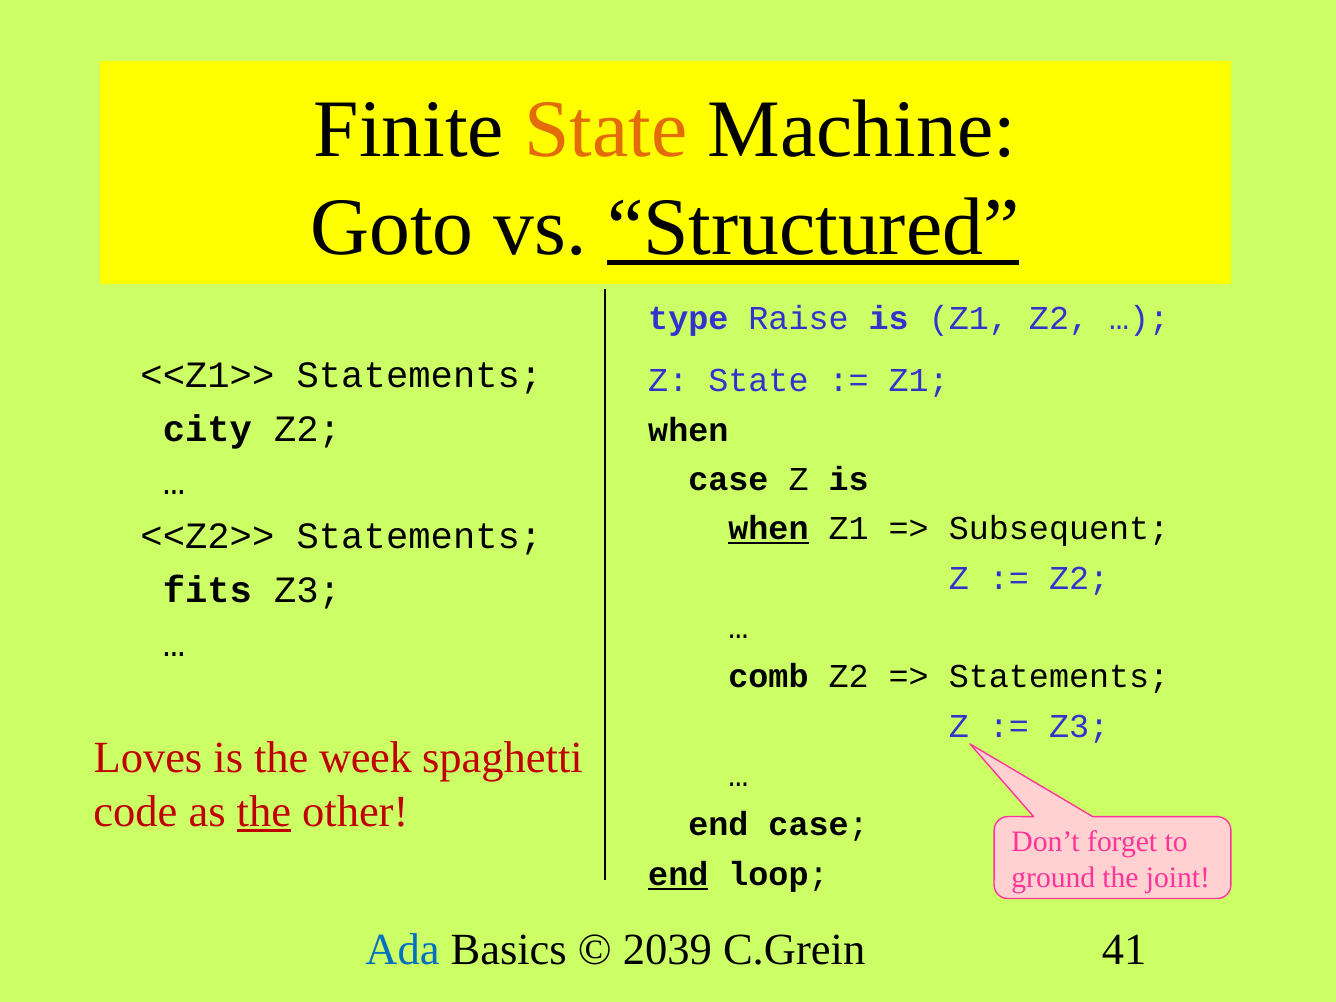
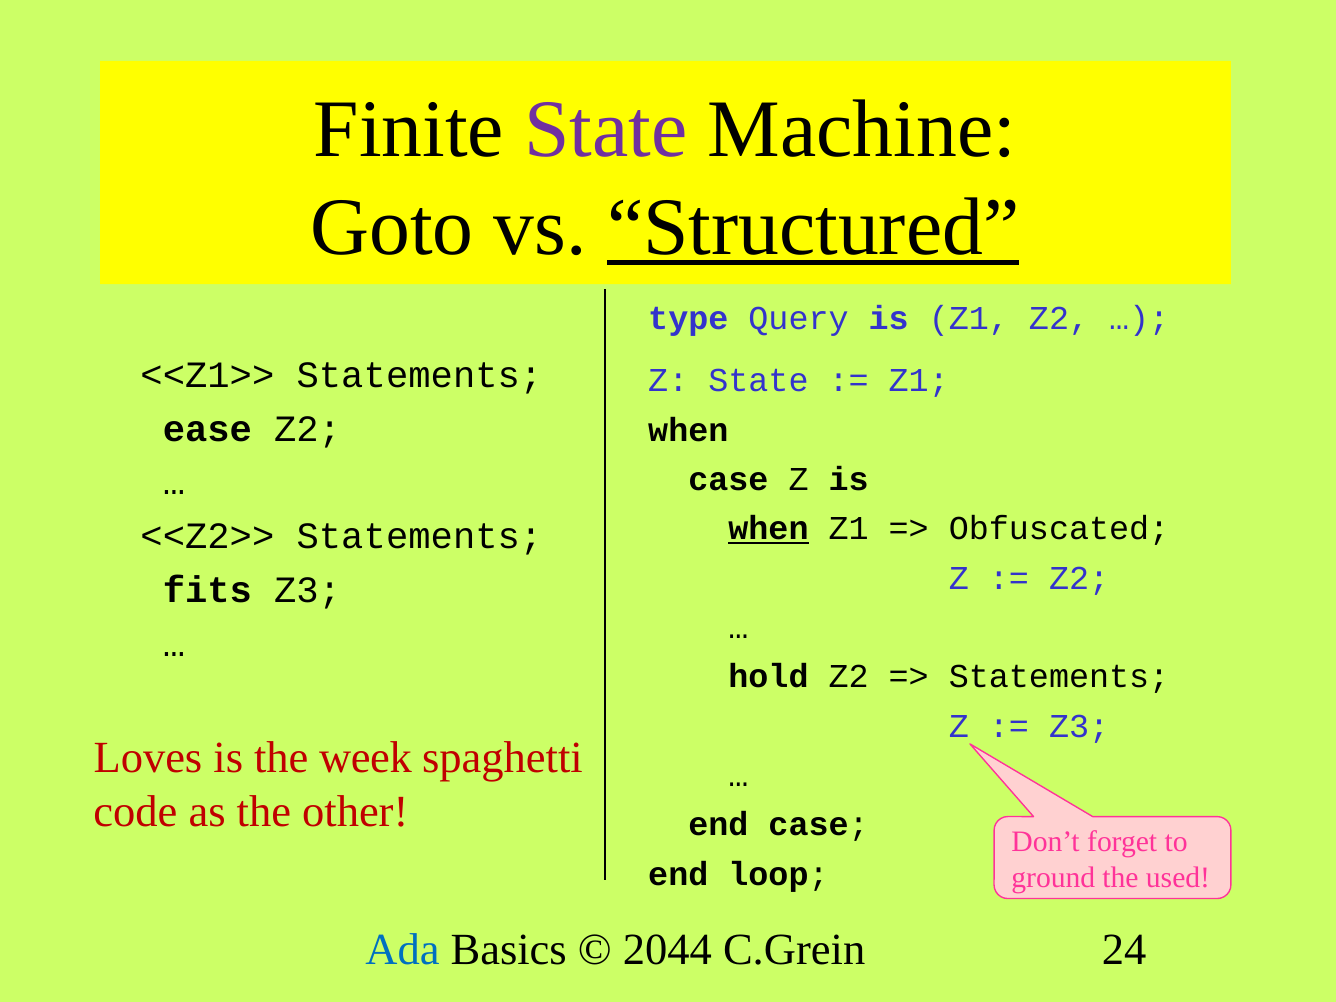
State at (606, 129) colour: orange -> purple
Raise: Raise -> Query
city: city -> ease
Subsequent: Subsequent -> Obfuscated
comb: comb -> hold
the at (264, 812) underline: present -> none
end at (678, 874) underline: present -> none
joint: joint -> used
2039: 2039 -> 2044
41: 41 -> 24
